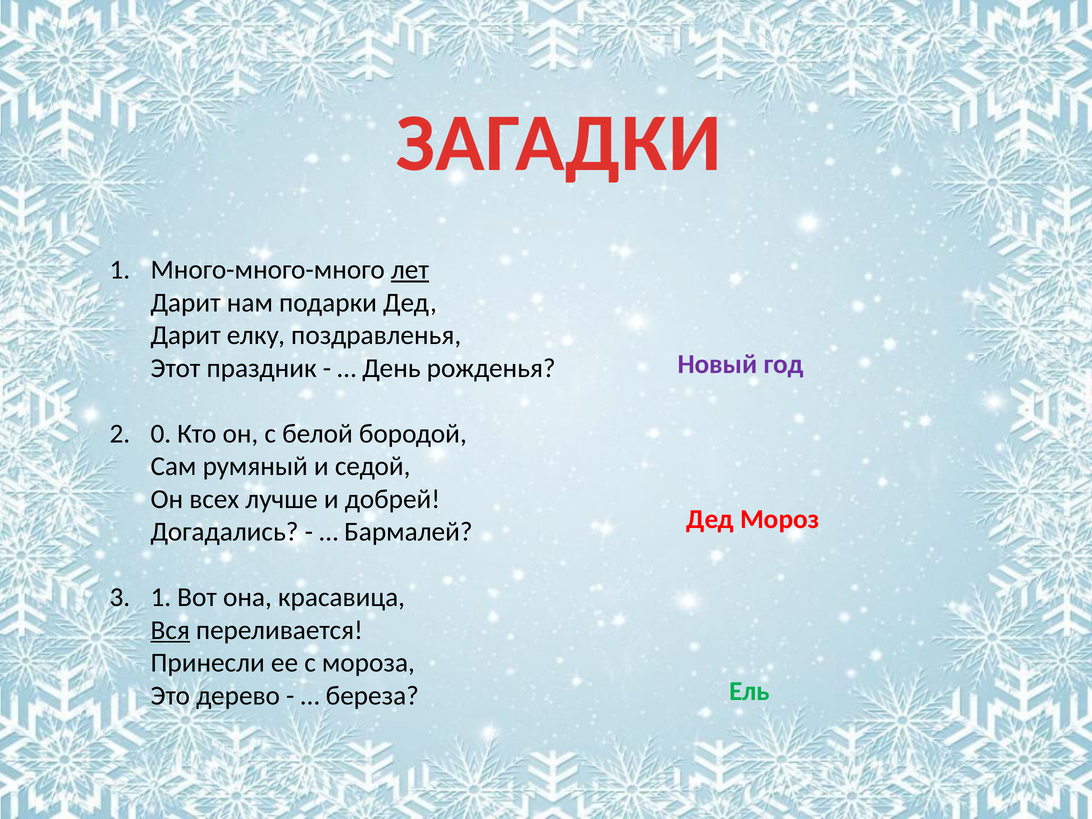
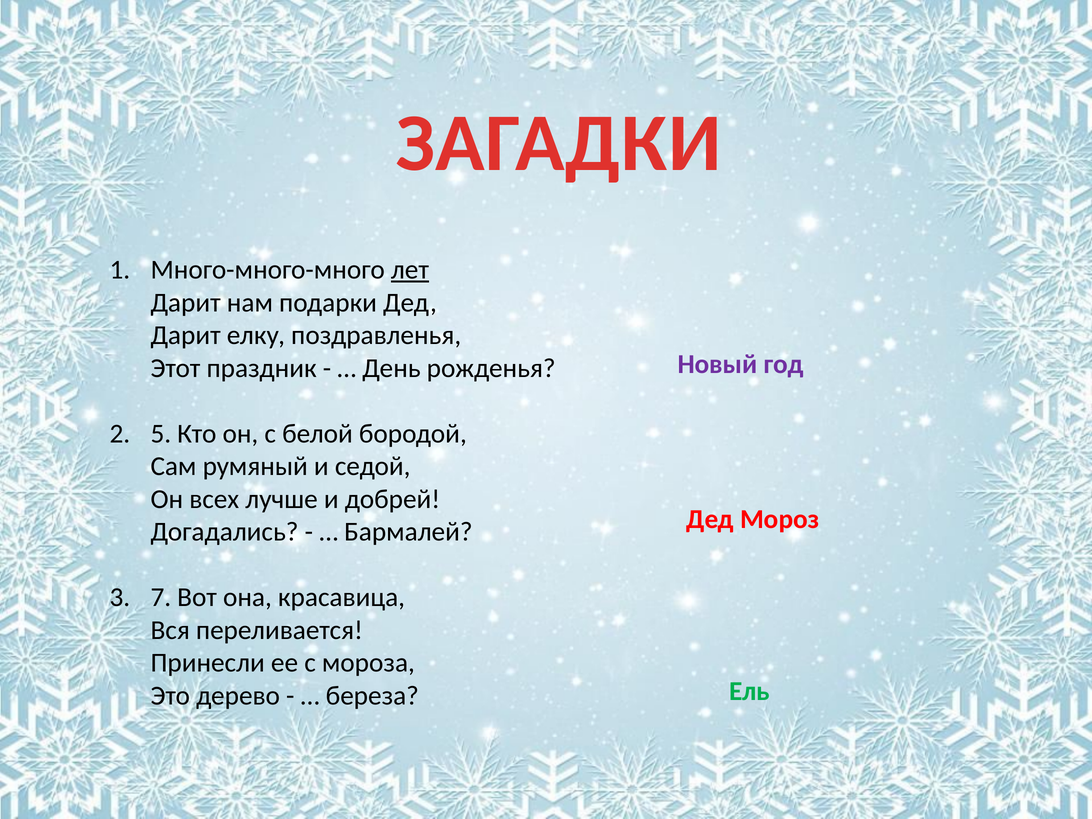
0: 0 -> 5
3 1: 1 -> 7
Вся underline: present -> none
